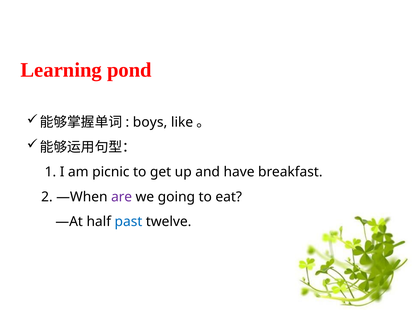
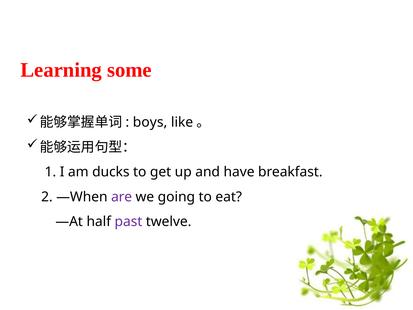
pond: pond -> some
picnic: picnic -> ducks
past colour: blue -> purple
